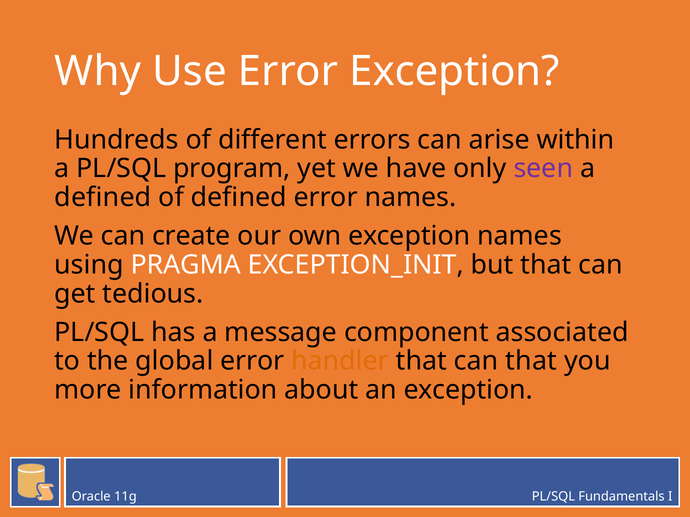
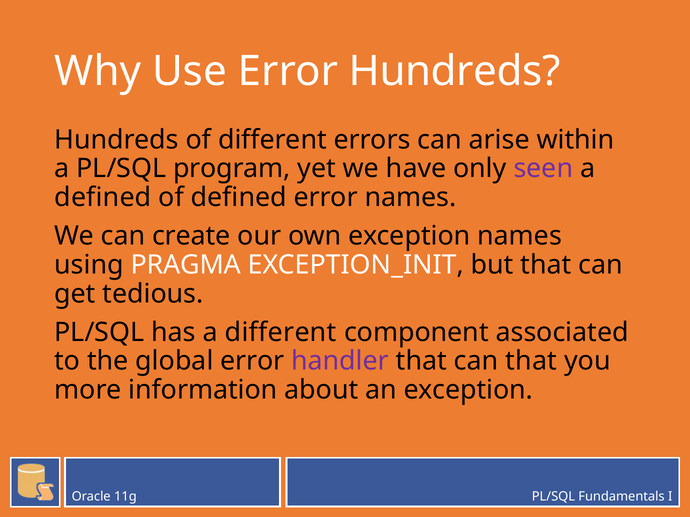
Error Exception: Exception -> Hundreds
a message: message -> different
handler colour: orange -> purple
